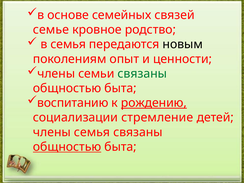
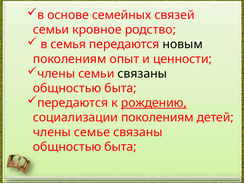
семье at (51, 30): семье -> семьи
связаны at (142, 74) colour: green -> black
воспитанию at (73, 103): воспитанию -> передаются
социализации стремление: стремление -> поколениям
члены семья: семья -> семье
общностью at (67, 147) underline: present -> none
